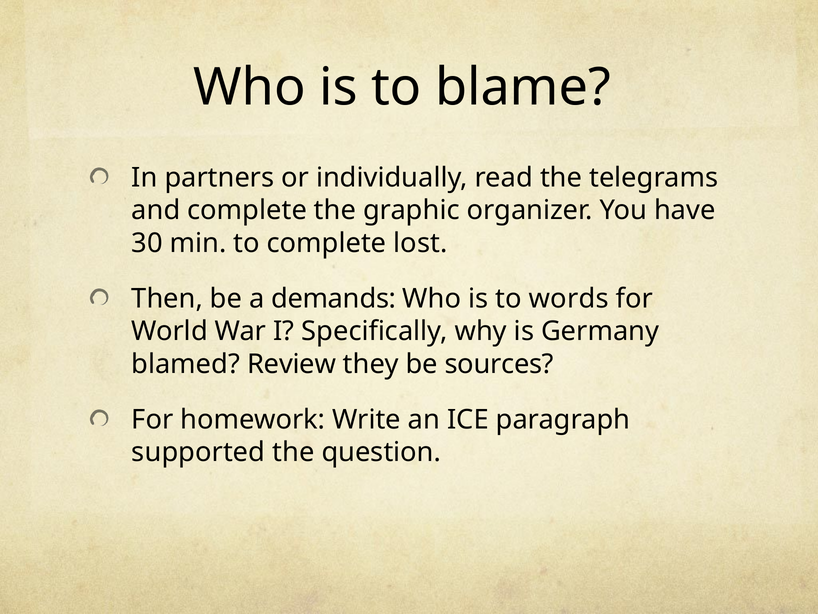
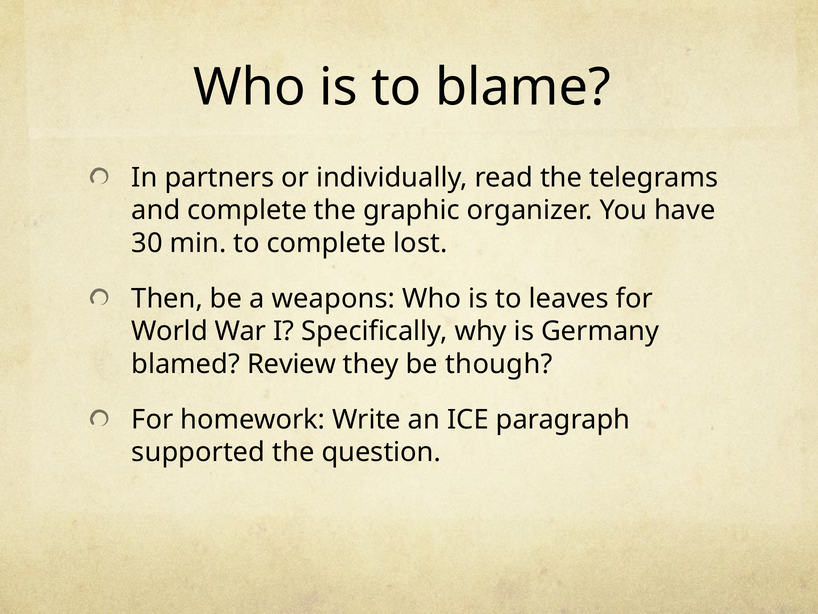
demands: demands -> weapons
words: words -> leaves
sources: sources -> though
